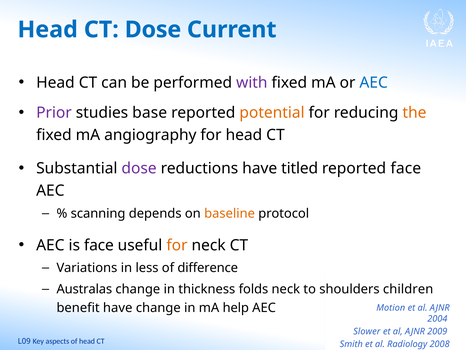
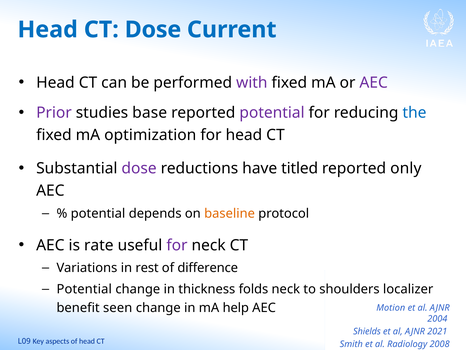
AEC at (374, 82) colour: blue -> purple
potential at (272, 113) colour: orange -> purple
the colour: orange -> blue
angiography: angiography -> optimization
reported face: face -> only
scanning at (98, 213): scanning -> potential
is face: face -> rate
for at (177, 245) colour: orange -> purple
less: less -> rest
Australas at (84, 289): Australas -> Potential
children: children -> localizer
benefit have: have -> seen
Slower: Slower -> Shields
2009: 2009 -> 2021
